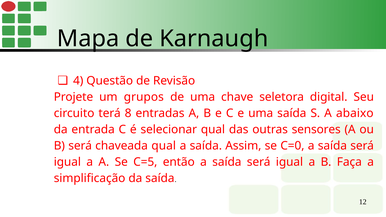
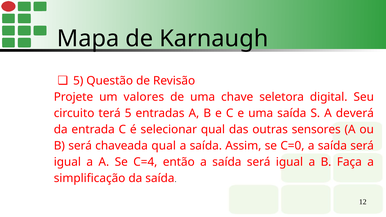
4 at (78, 81): 4 -> 5
grupos: grupos -> valores
terá 8: 8 -> 5
abaixo: abaixo -> deverá
C=5: C=5 -> C=4
